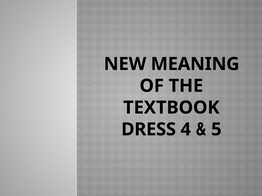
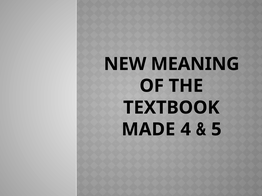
DRESS: DRESS -> MADE
